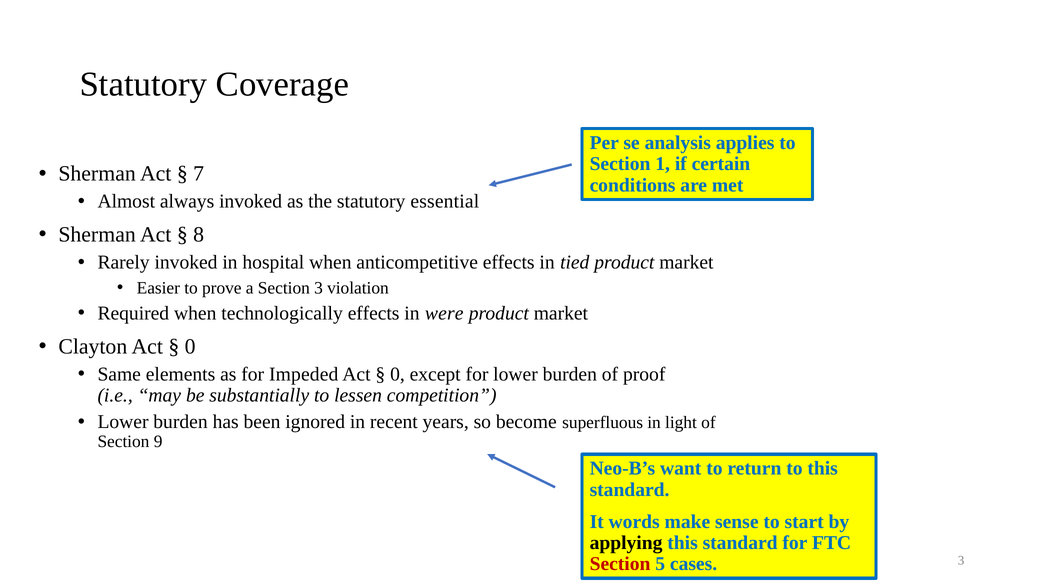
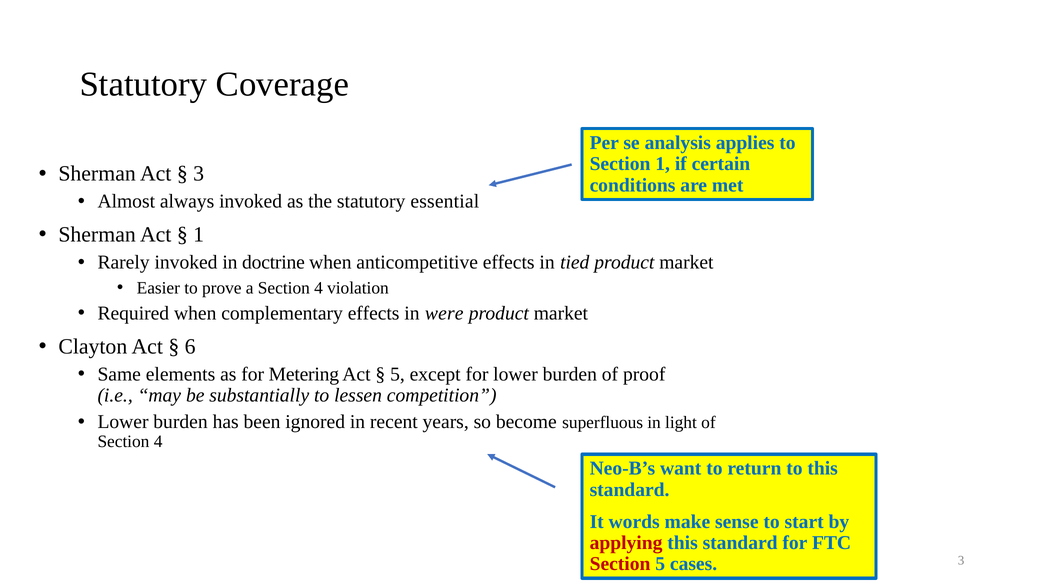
7 at (199, 174): 7 -> 3
8 at (199, 235): 8 -> 1
hospital: hospital -> doctrine
a Section 3: 3 -> 4
technologically: technologically -> complementary
0 at (190, 346): 0 -> 6
Impeded: Impeded -> Metering
0 at (397, 374): 0 -> 5
9 at (158, 442): 9 -> 4
applying colour: black -> red
